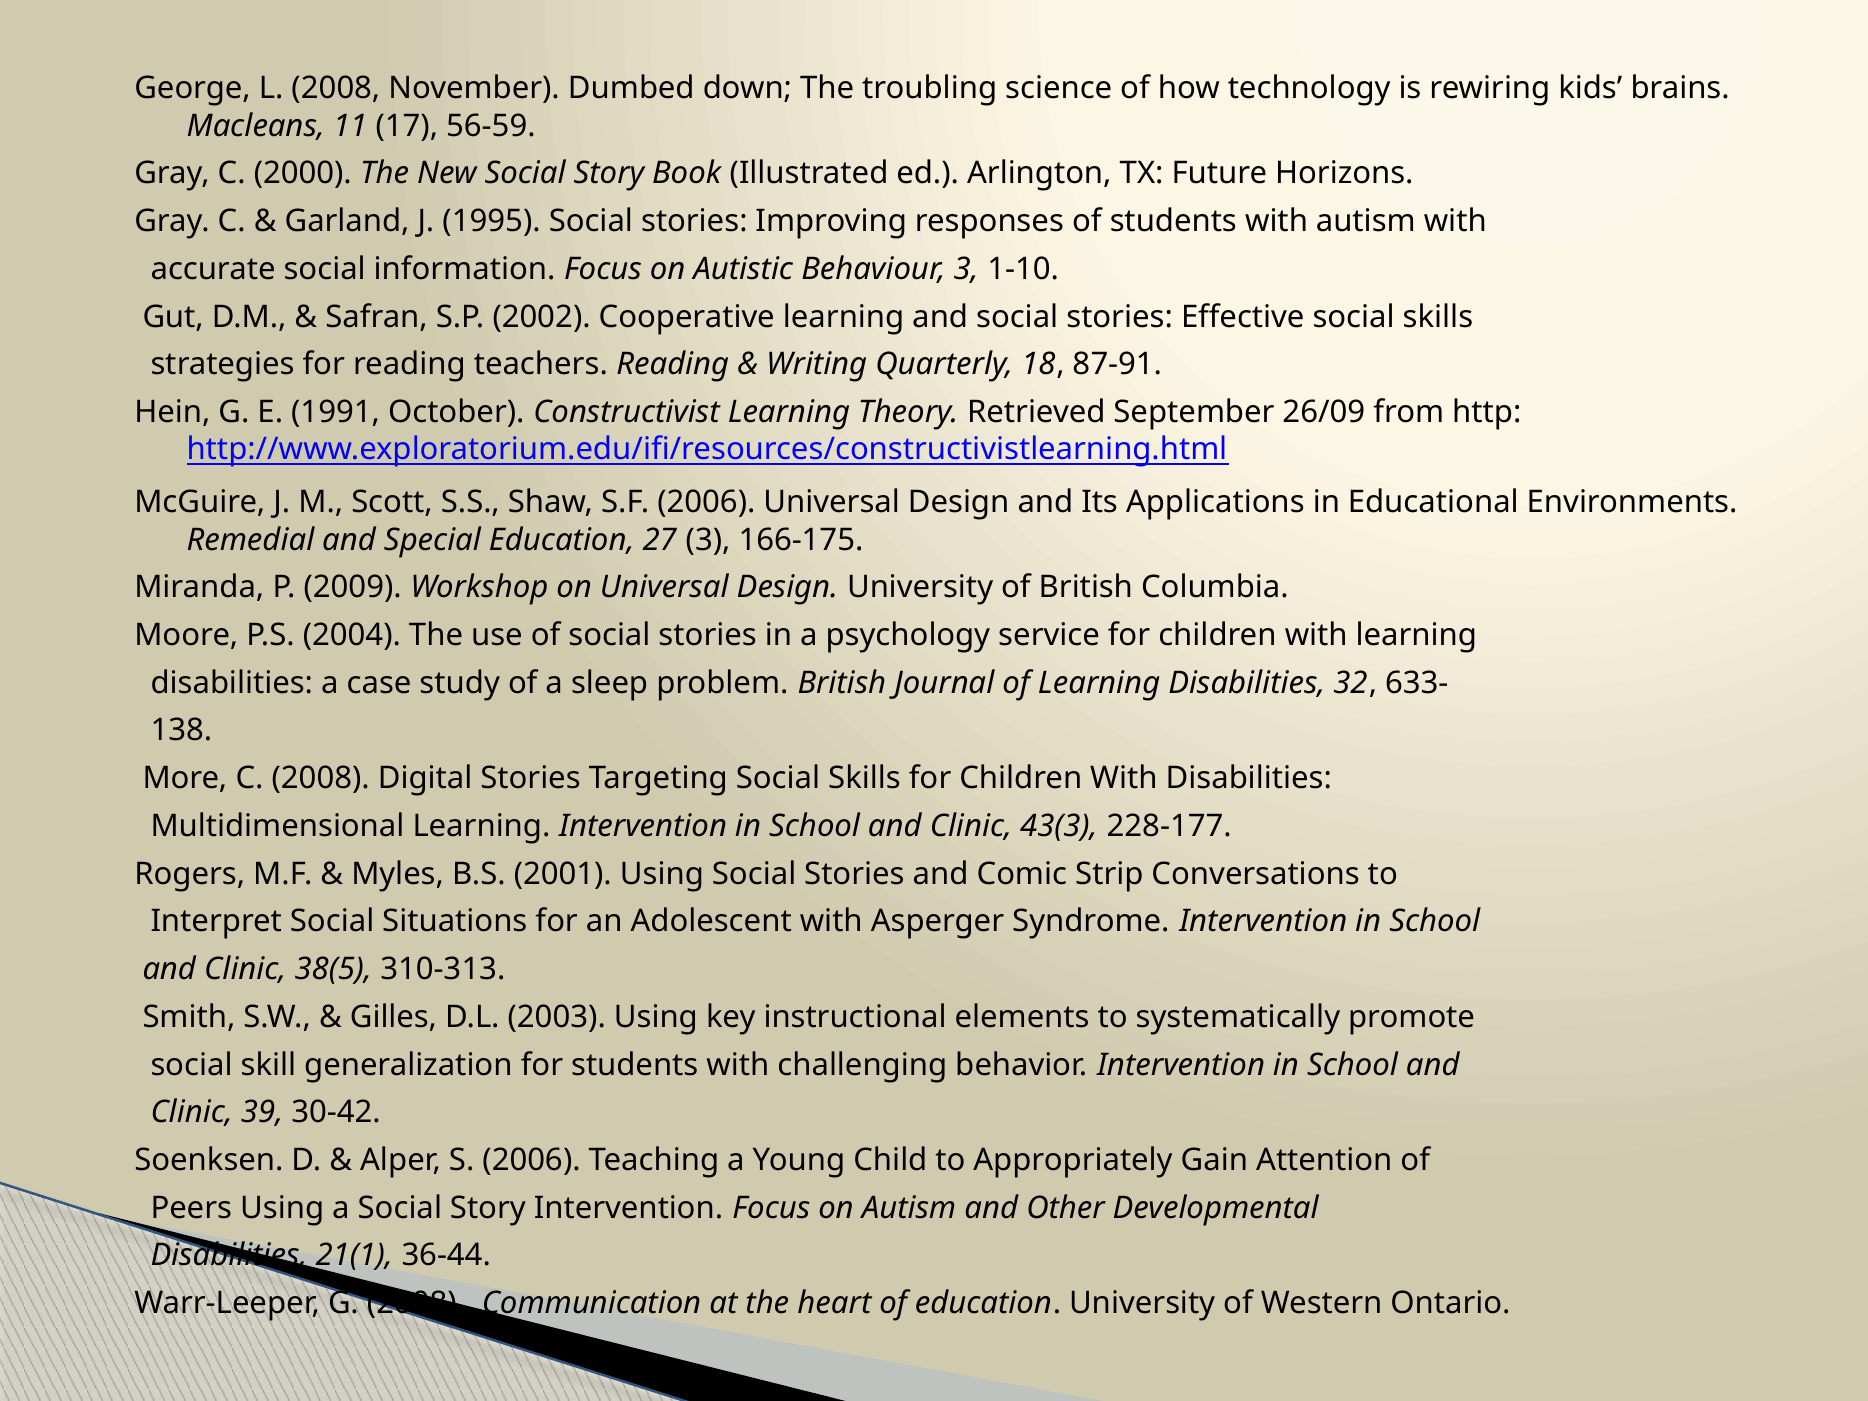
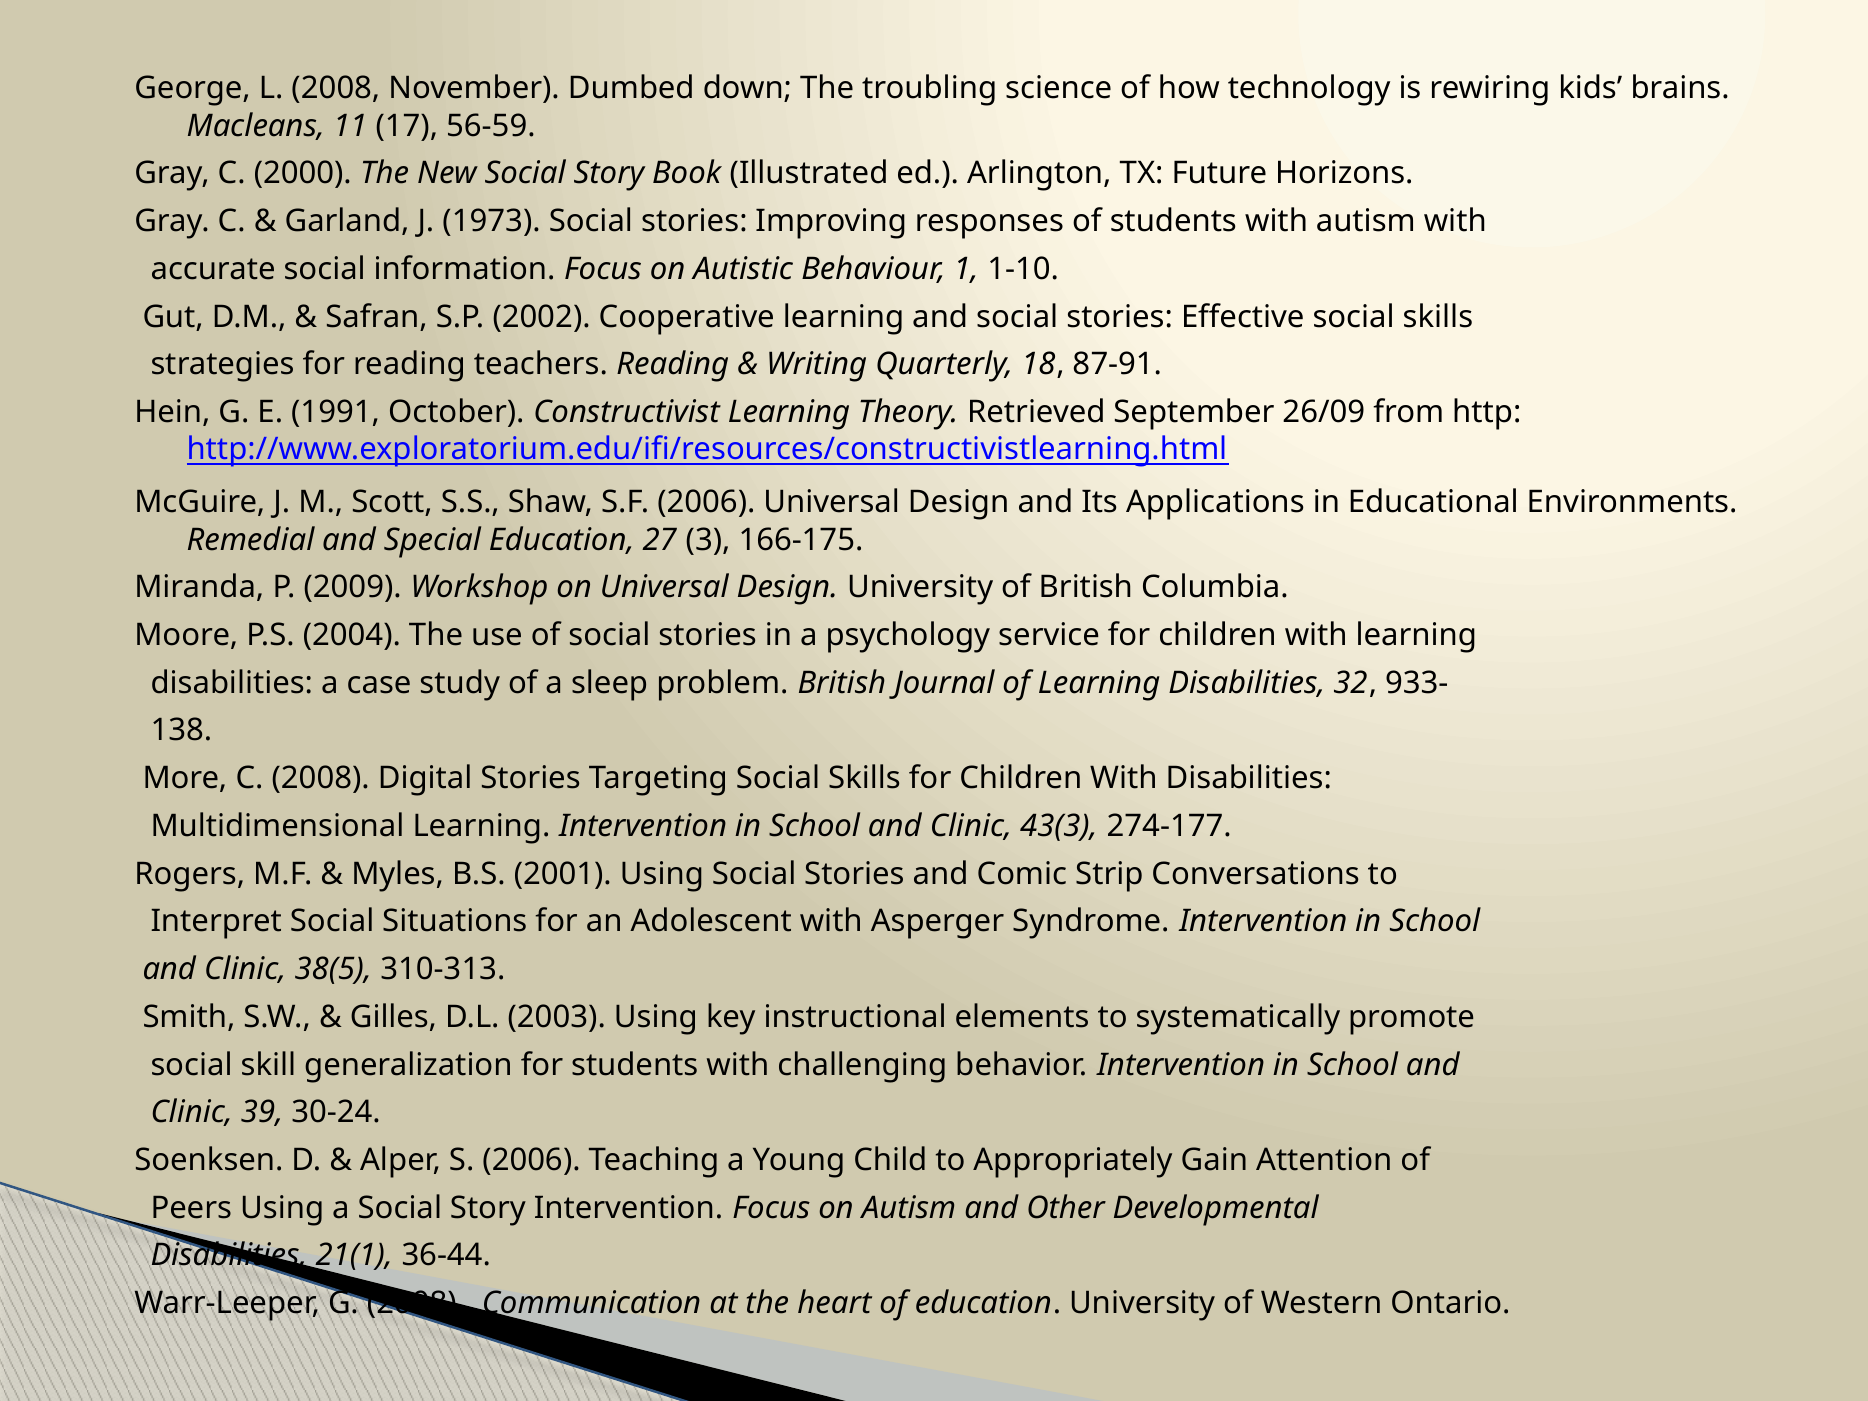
1995: 1995 -> 1973
Behaviour 3: 3 -> 1
633-: 633- -> 933-
228-177: 228-177 -> 274-177
30-42: 30-42 -> 30-24
